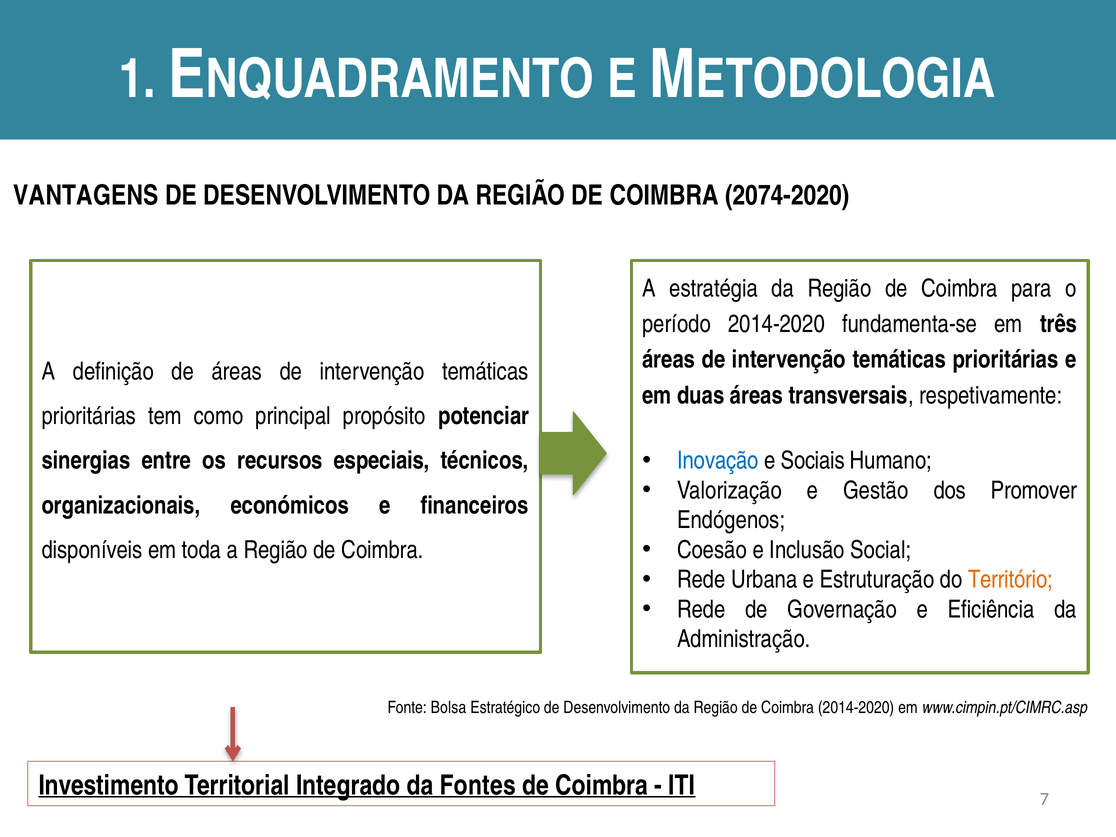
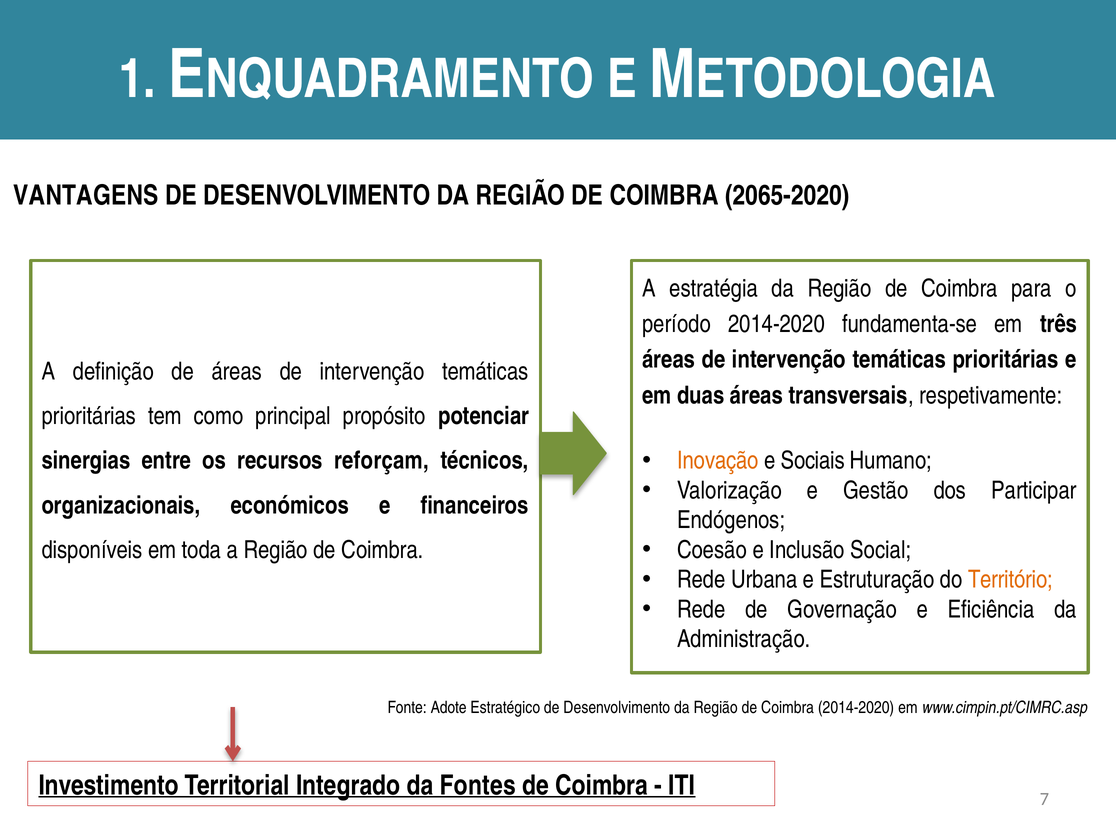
2074-2020: 2074-2020 -> 2065-2020
Inovação colour: blue -> orange
especiais: especiais -> reforçam
Promover: Promover -> Participar
Bolsa: Bolsa -> Adote
